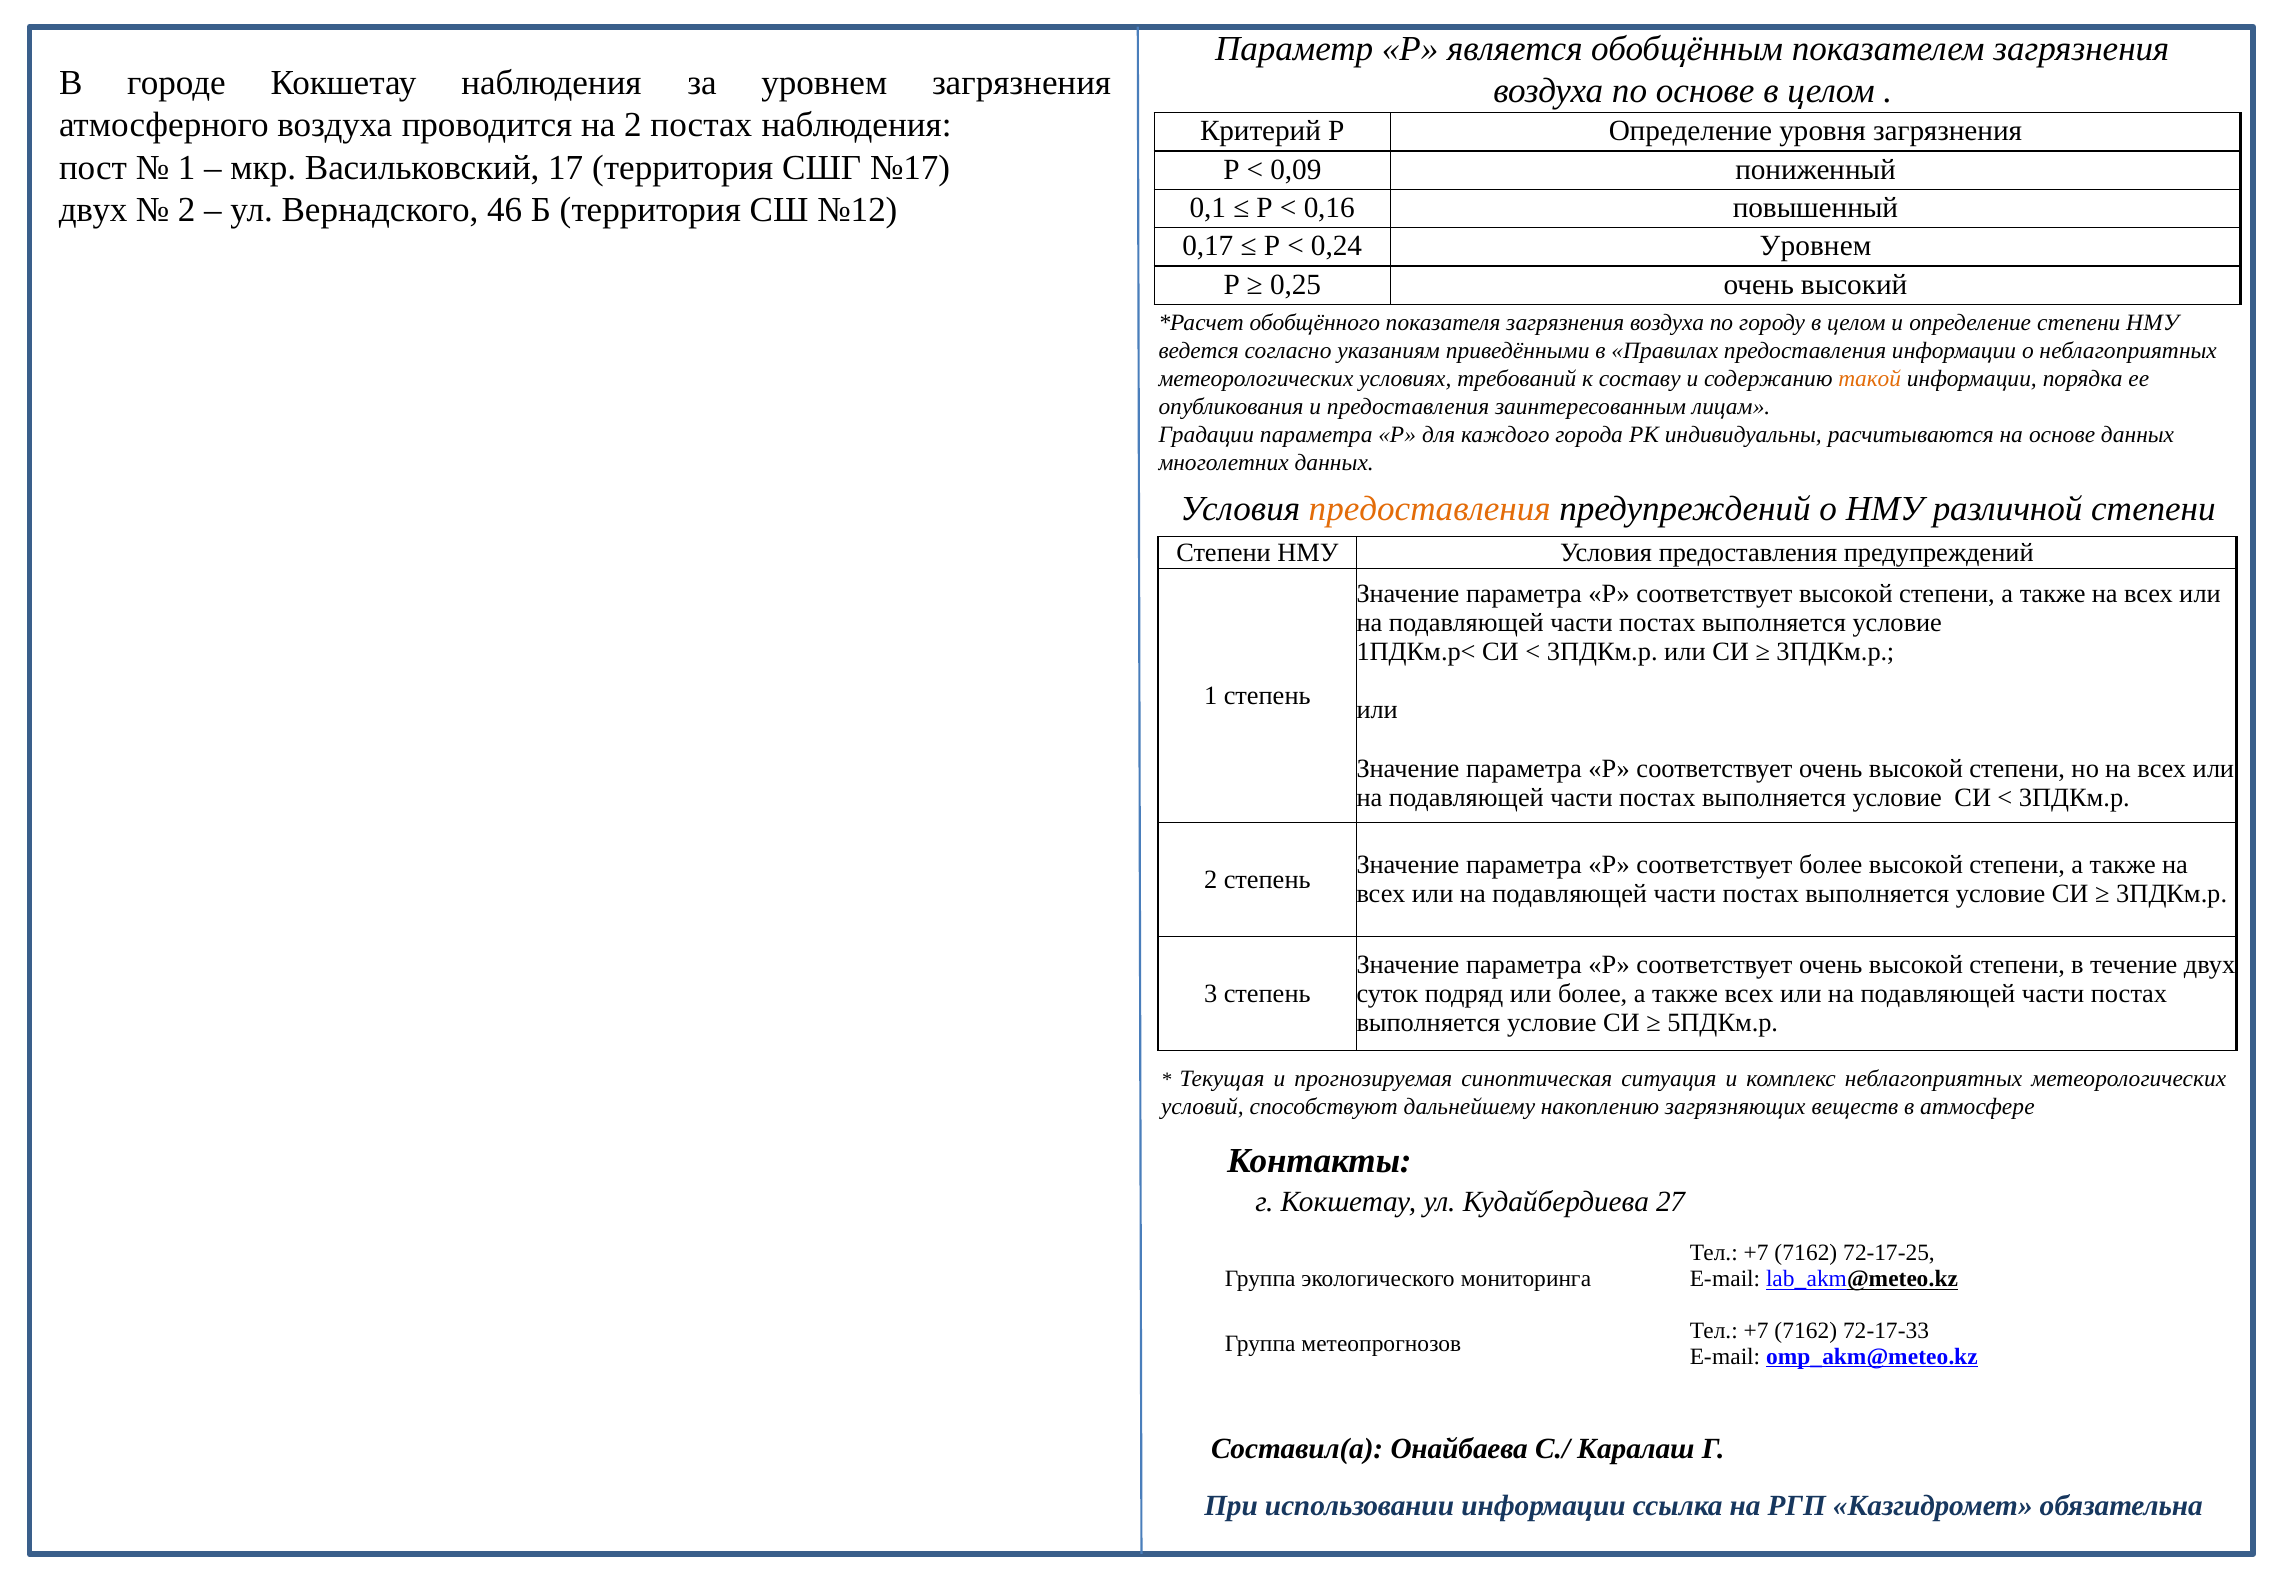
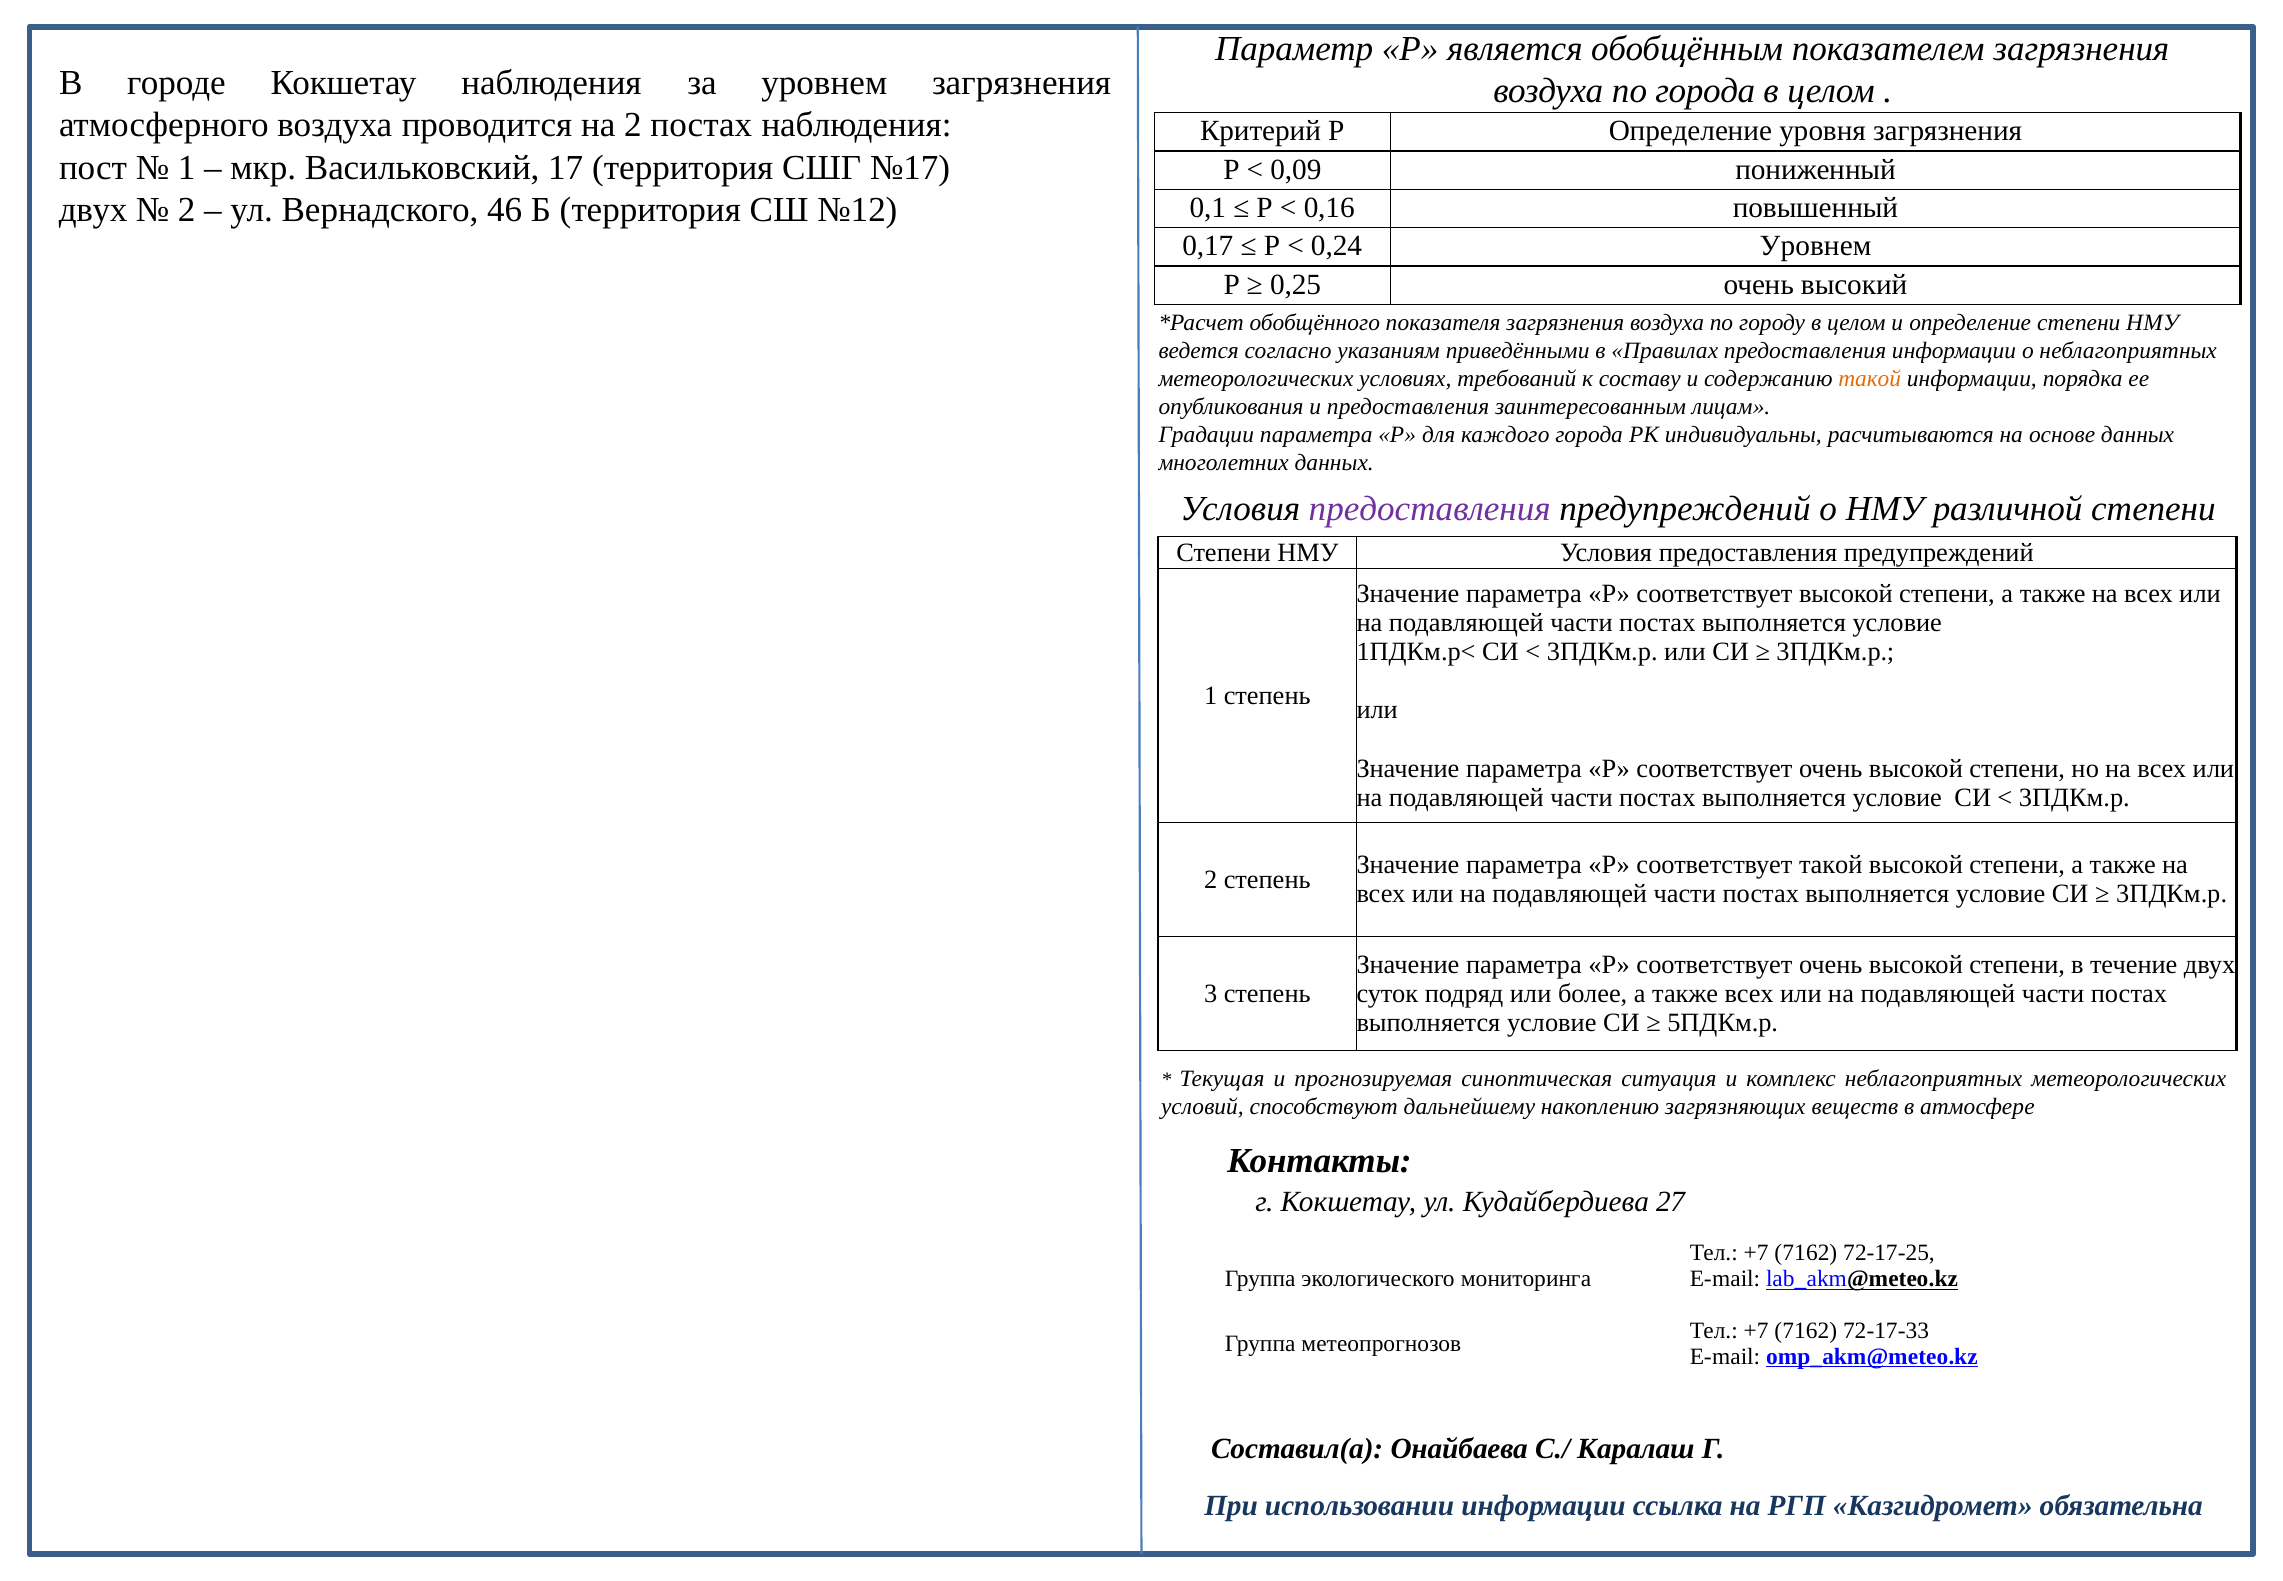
по основе: основе -> города
предоставления at (1430, 509) colour: orange -> purple
соответствует более: более -> такой
